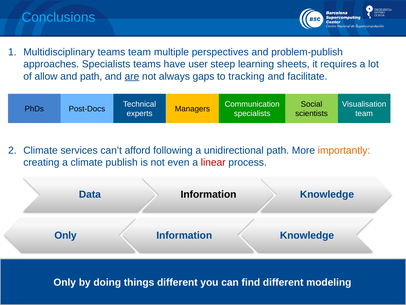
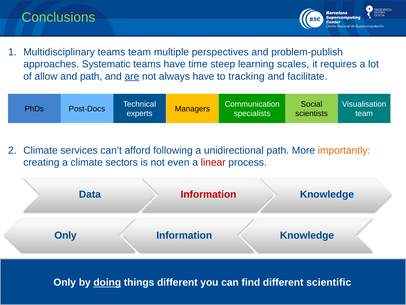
Conclusions colour: light blue -> light green
approaches Specialists: Specialists -> Systematic
user: user -> time
sheets: sheets -> scales
always gaps: gaps -> have
publish: publish -> sectors
Information at (209, 194) colour: black -> red
doing underline: none -> present
modeling: modeling -> scientific
